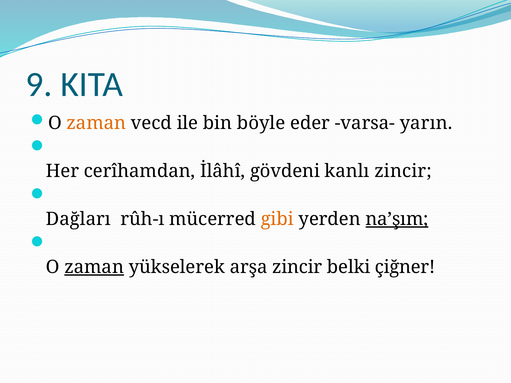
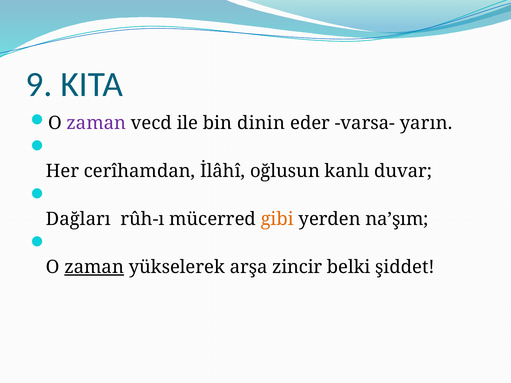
zaman at (96, 123) colour: orange -> purple
böyle: böyle -> dinin
gövdeni: gövdeni -> oğlusun
kanlı zincir: zincir -> duvar
na’şım underline: present -> none
çiğner: çiğner -> şiddet
